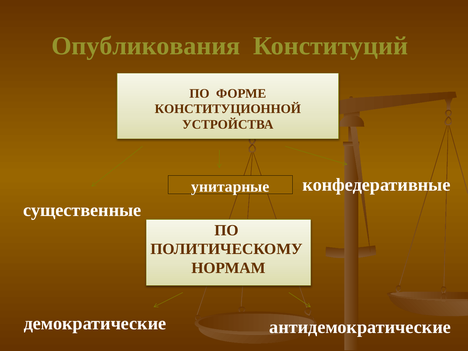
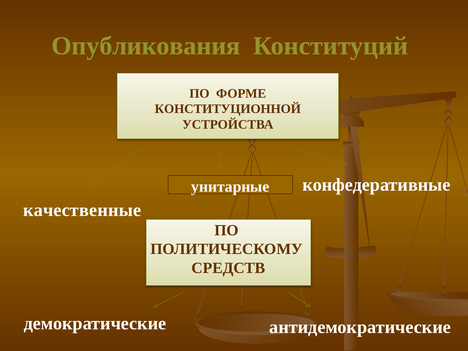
существенные: существенные -> качественные
НОРМАМ: НОРМАМ -> СРЕДСТВ
